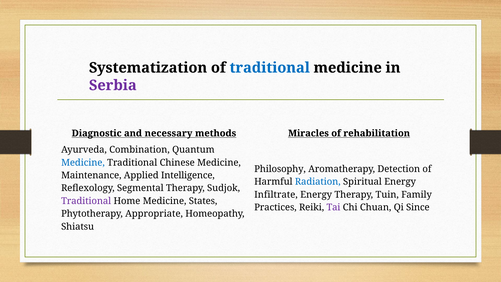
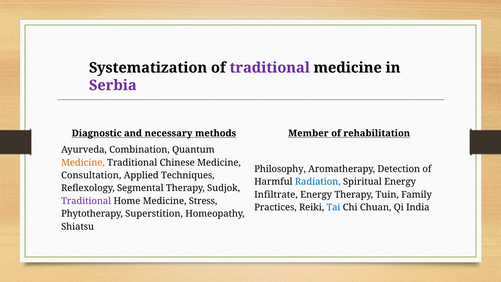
traditional at (270, 68) colour: blue -> purple
Miracles: Miracles -> Member
Medicine at (83, 163) colour: blue -> orange
Maintenance: Maintenance -> Consultation
Intelligence: Intelligence -> Techniques
States: States -> Stress
Tai colour: purple -> blue
Since: Since -> India
Appropriate: Appropriate -> Superstition
